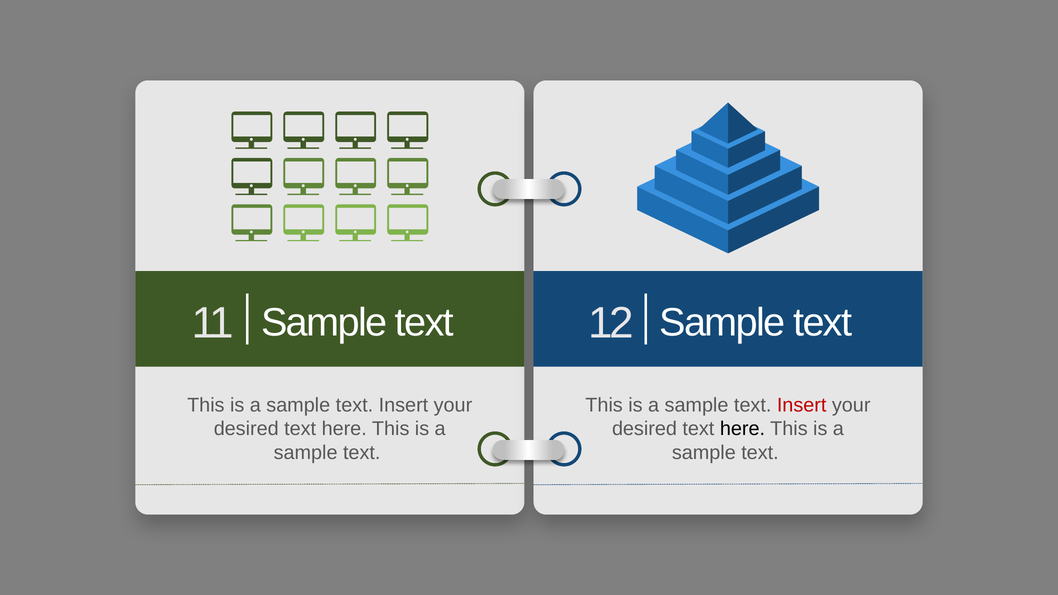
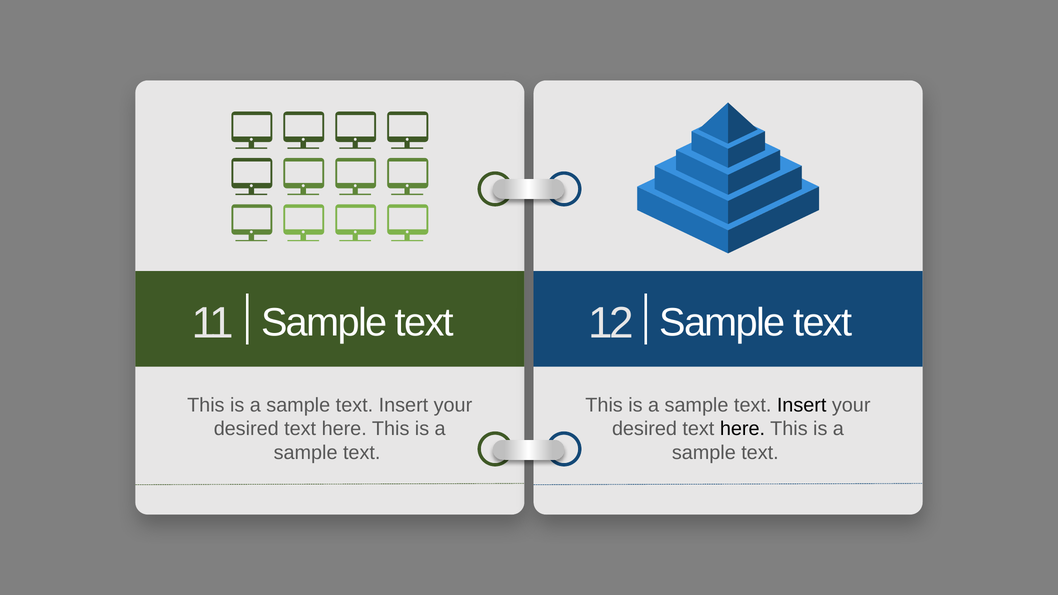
Insert at (802, 405) colour: red -> black
